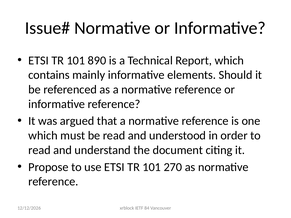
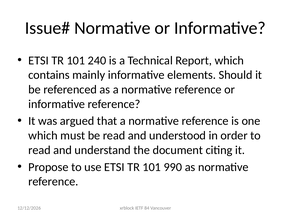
890: 890 -> 240
270: 270 -> 990
